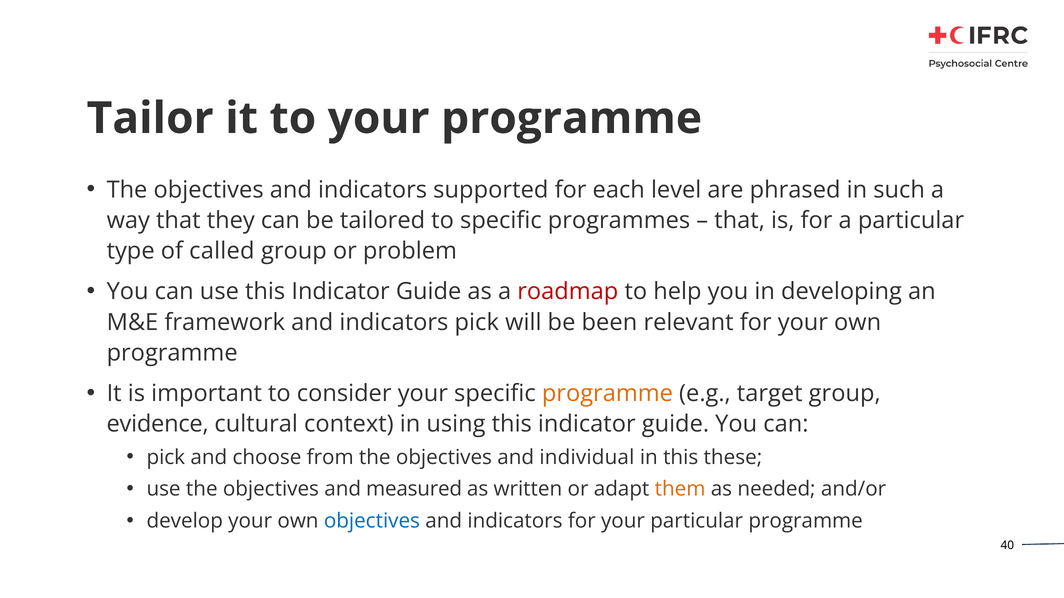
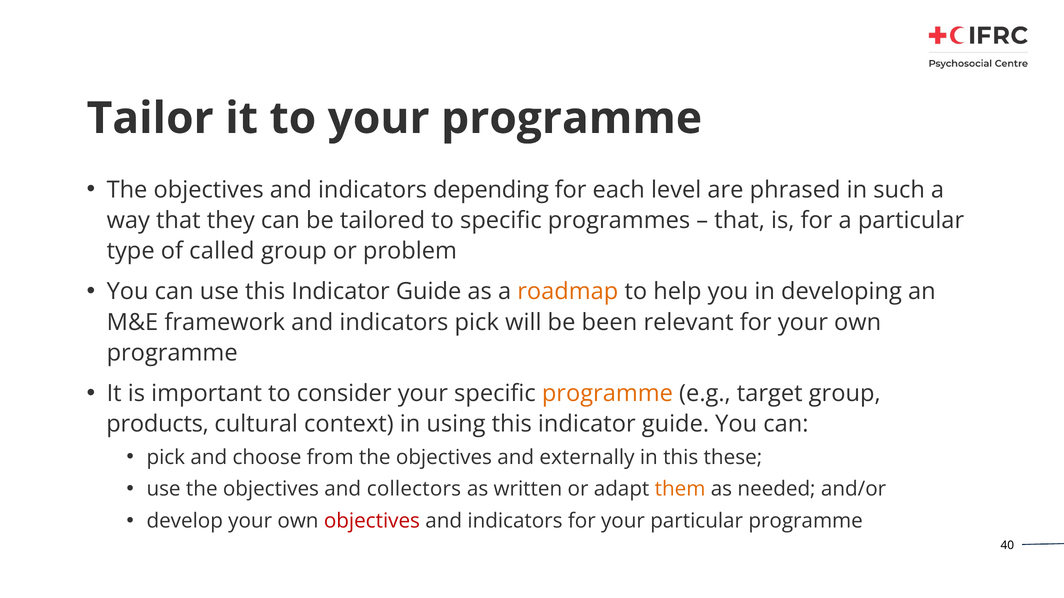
supported: supported -> depending
roadmap colour: red -> orange
evidence: evidence -> products
individual: individual -> externally
measured: measured -> collectors
objectives at (372, 521) colour: blue -> red
